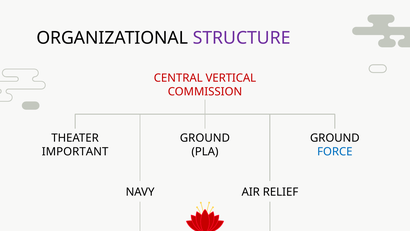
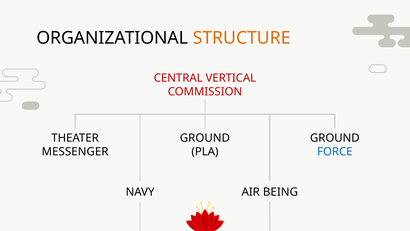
STRUCTURE colour: purple -> orange
IMPORTANT: IMPORTANT -> MESSENGER
RELIEF: RELIEF -> BEING
